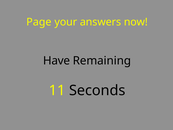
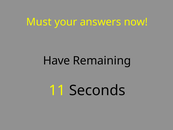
Page: Page -> Must
